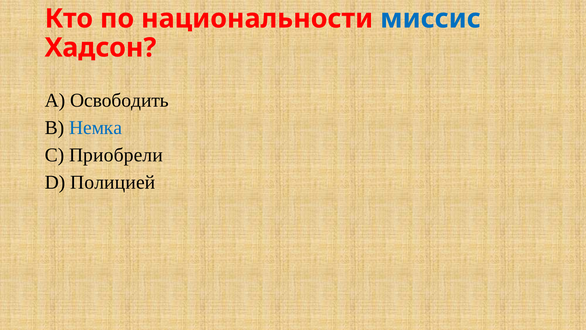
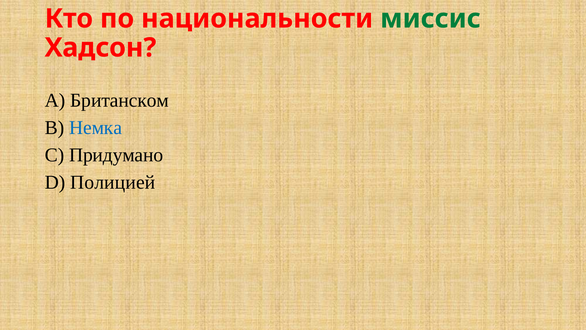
миссис colour: blue -> green
Освободить: Освободить -> Британском
Приобрели: Приобрели -> Придумано
